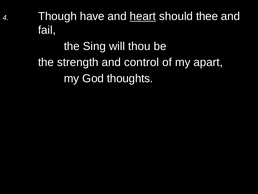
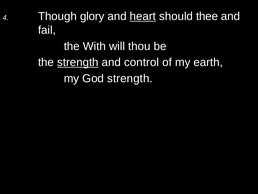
have: have -> glory
Sing: Sing -> With
strength at (78, 62) underline: none -> present
apart: apart -> earth
God thoughts: thoughts -> strength
